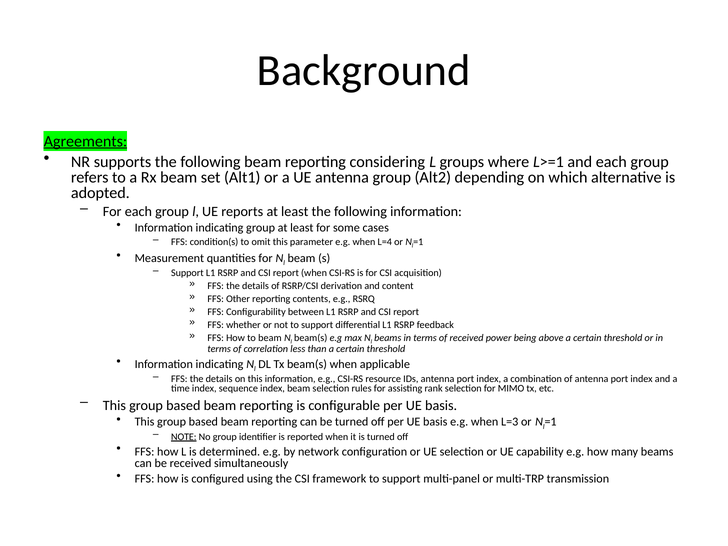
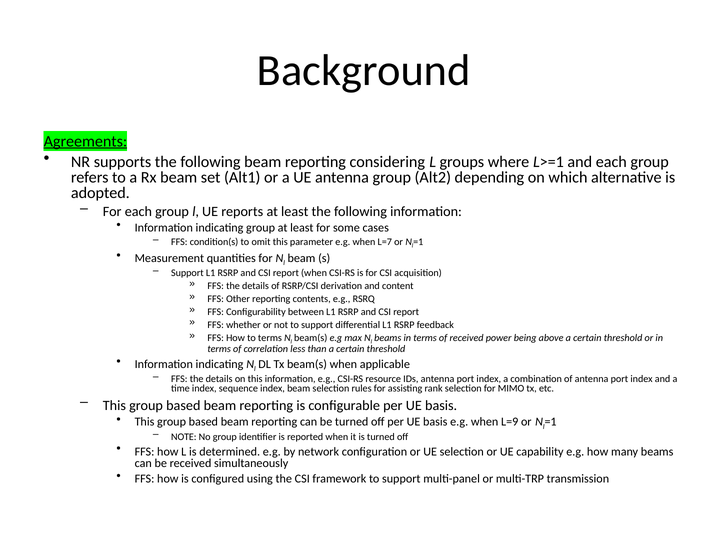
L=4: L=4 -> L=7
to beam: beam -> terms
L=3: L=3 -> L=9
NOTE underline: present -> none
